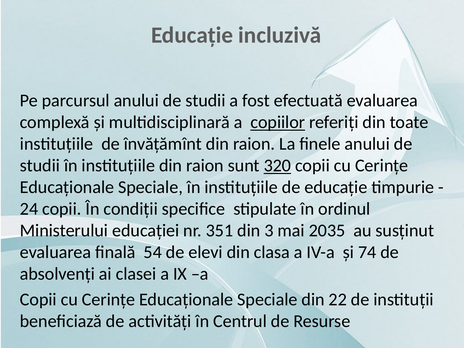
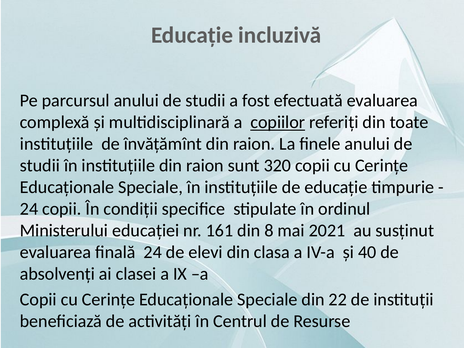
320 underline: present -> none
351: 351 -> 161
3: 3 -> 8
2035: 2035 -> 2021
finală 54: 54 -> 24
74: 74 -> 40
